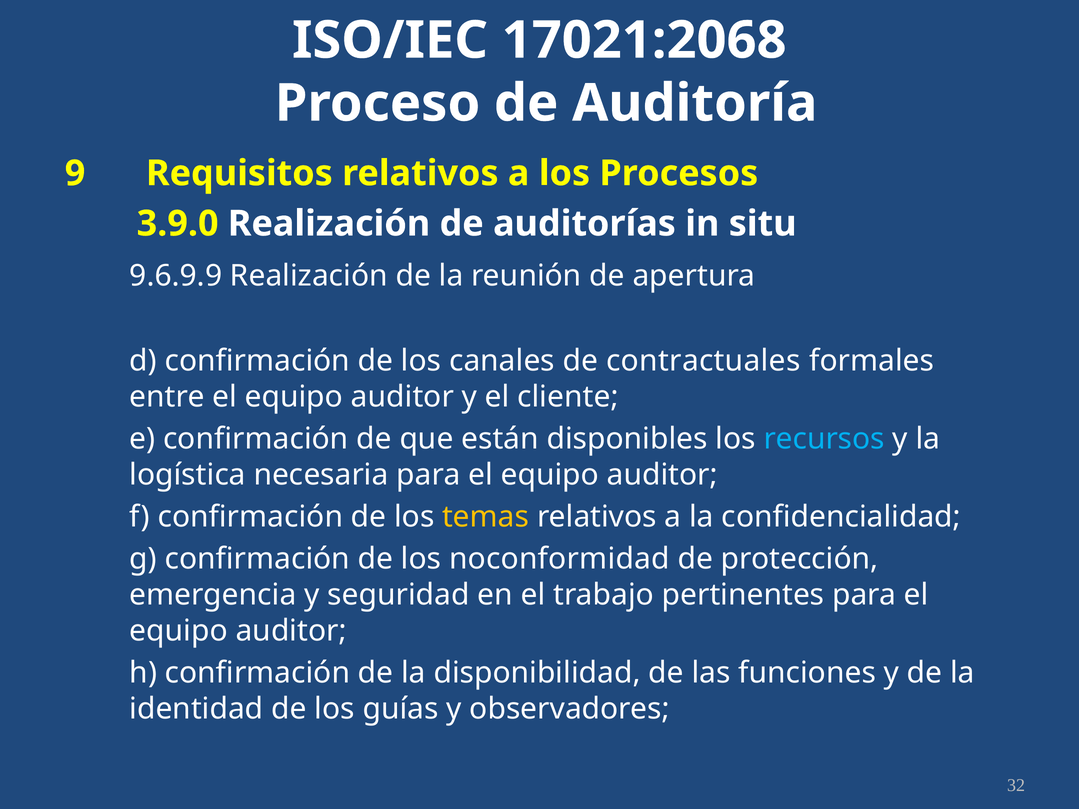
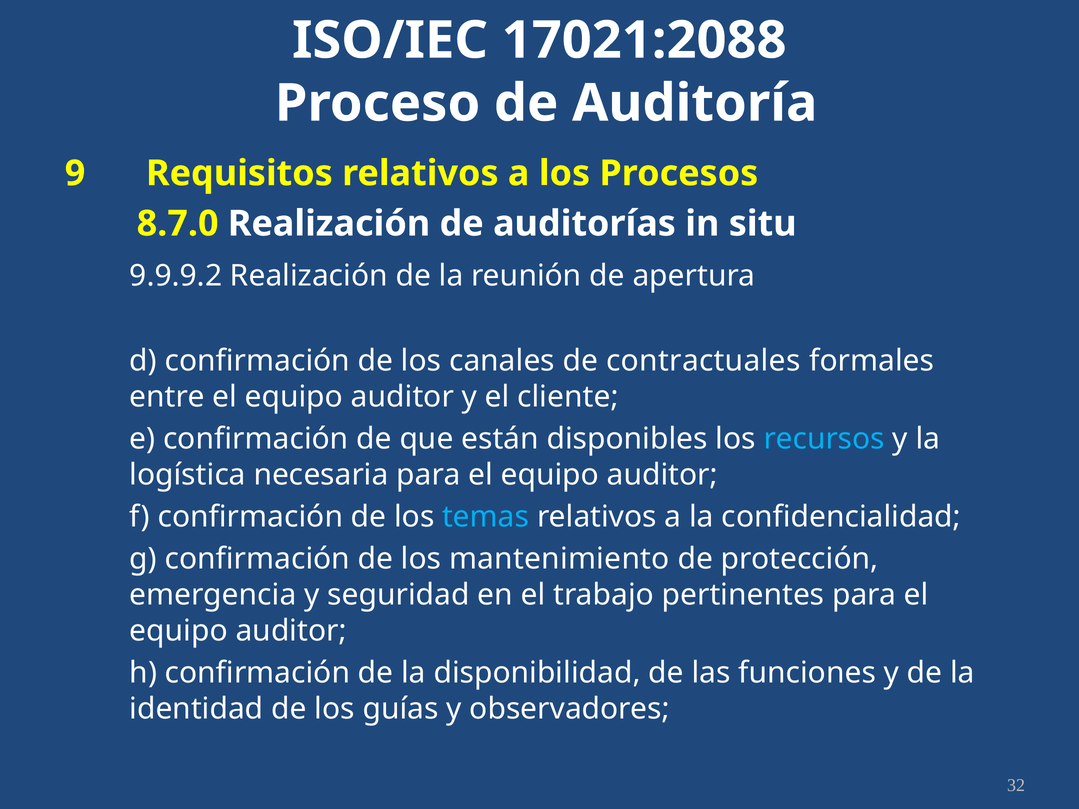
17021:2068: 17021:2068 -> 17021:2088
3.9.0: 3.9.0 -> 8.7.0
9.6.9.9: 9.6.9.9 -> 9.9.9.2
temas colour: yellow -> light blue
noconformidad: noconformidad -> mantenimiento
